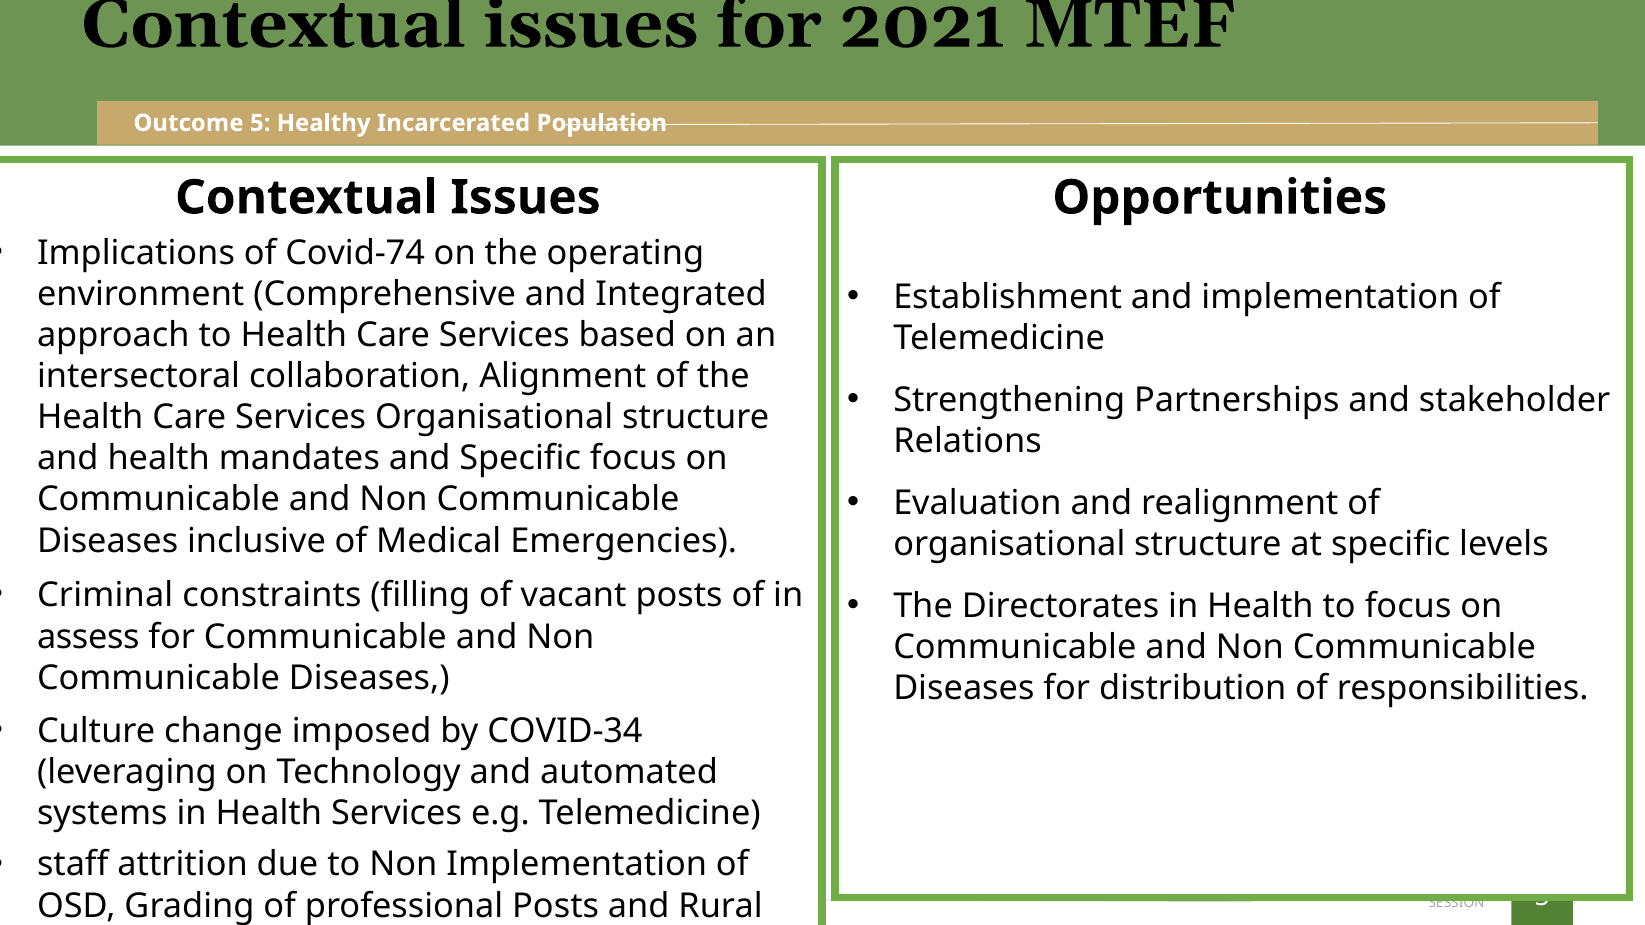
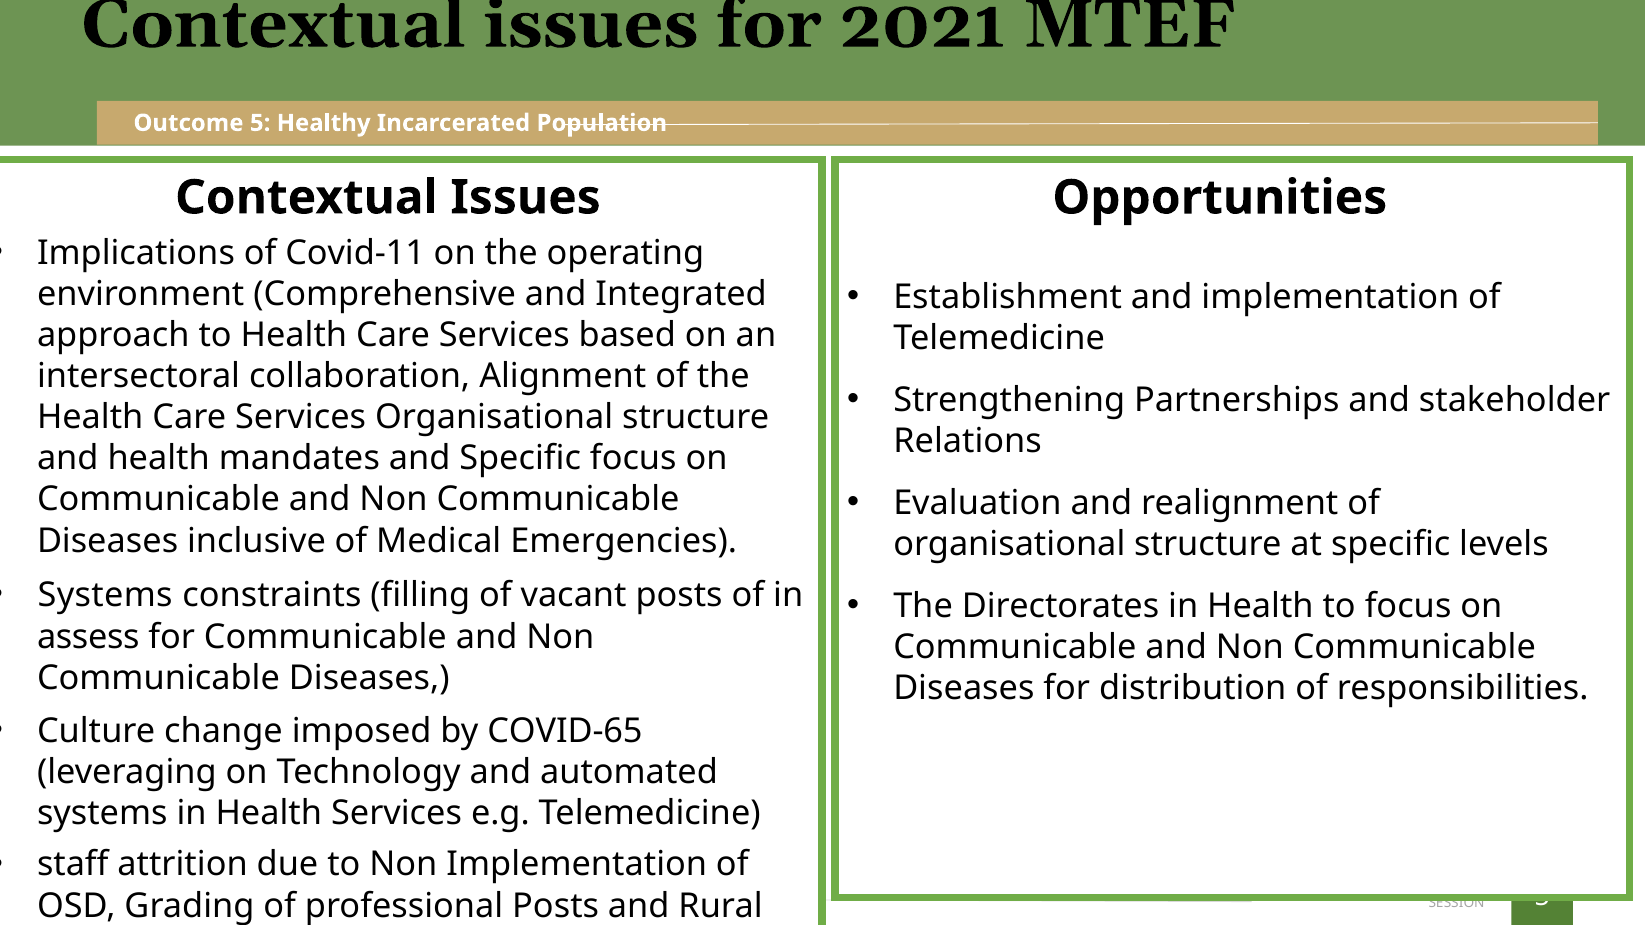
Covid-74: Covid-74 -> Covid-11
Criminal at (105, 596): Criminal -> Systems
COVID-34: COVID-34 -> COVID-65
